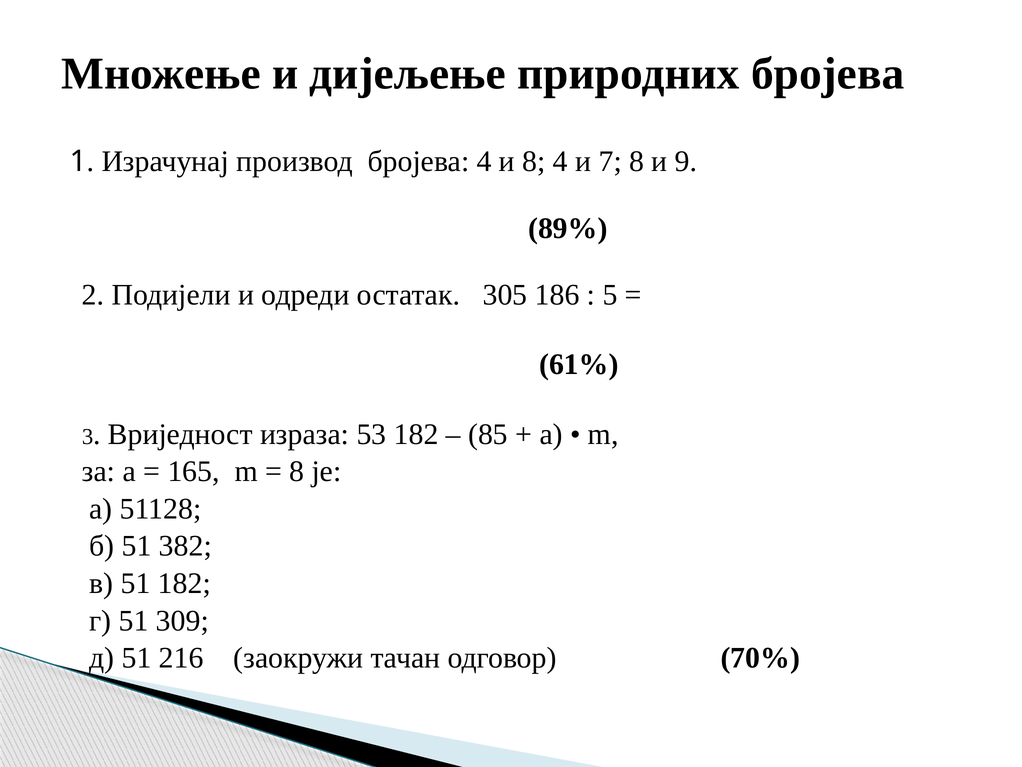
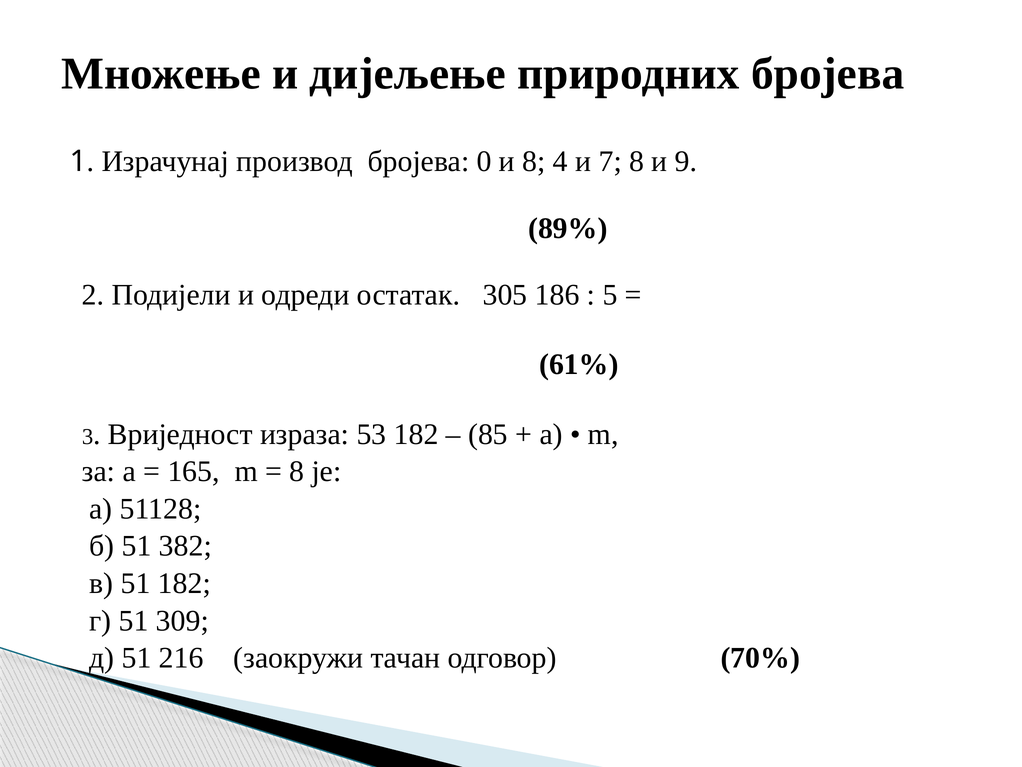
бројева 4: 4 -> 0
